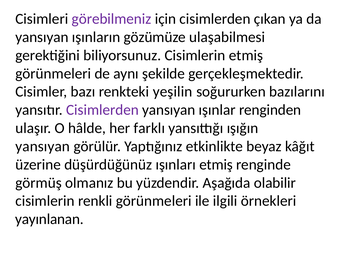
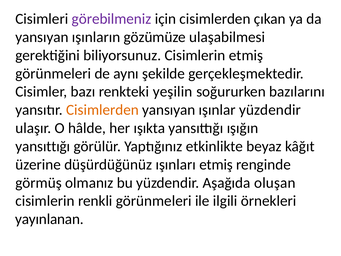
Cisimlerden at (102, 110) colour: purple -> orange
ışınlar renginden: renginden -> yüzdendir
farklı: farklı -> ışıkta
yansıyan at (43, 146): yansıyan -> yansıttığı
olabilir: olabilir -> oluşan
